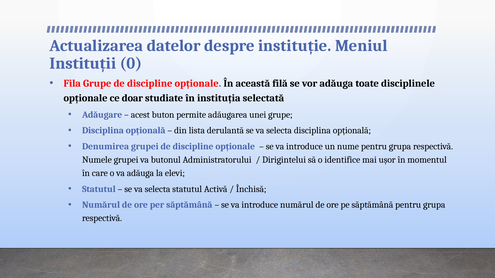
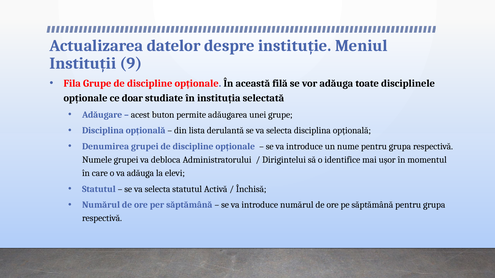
0: 0 -> 9
butonul: butonul -> debloca
